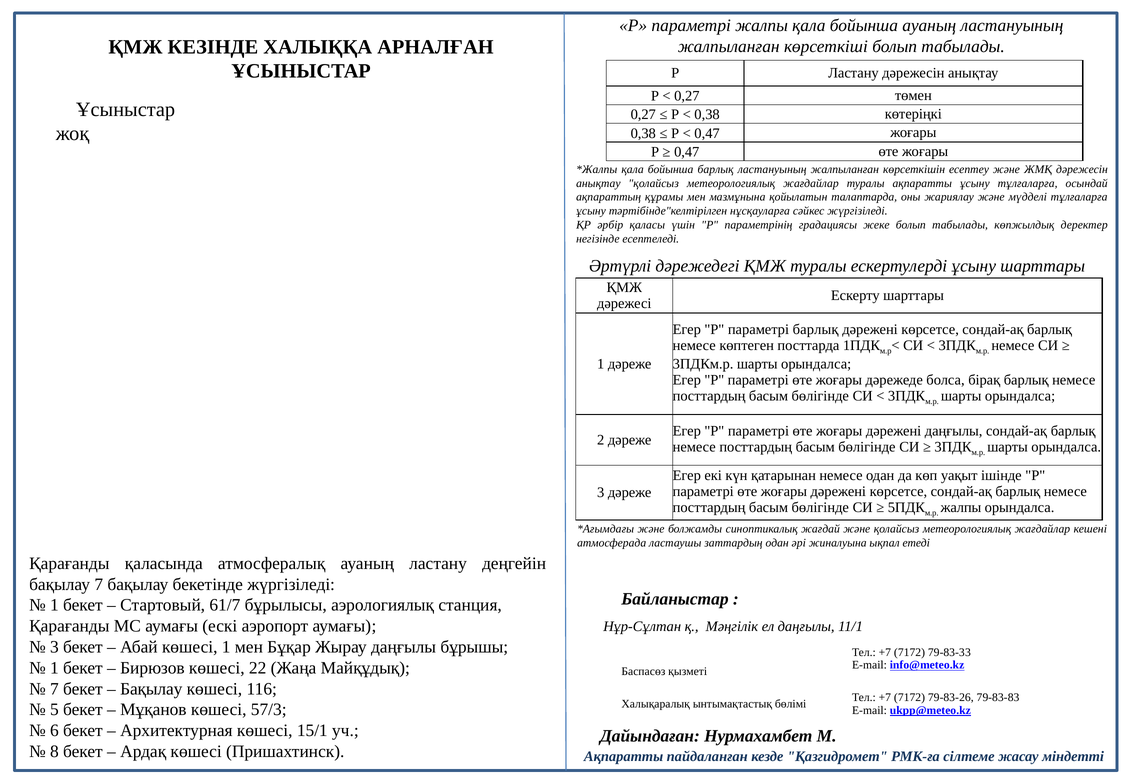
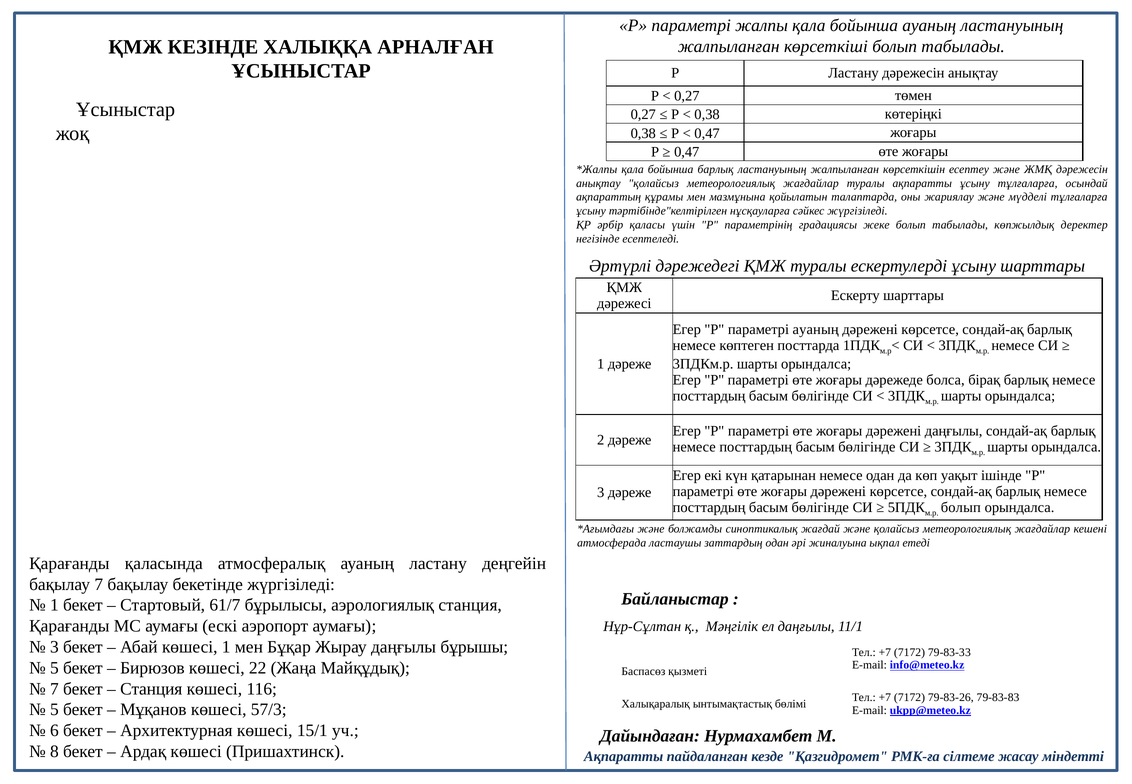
параметрі барлық: барлық -> ауаның
жалпы at (961, 507): жалпы -> болып
1 at (54, 668): 1 -> 5
Бақылау at (151, 689): Бақылау -> Станция
